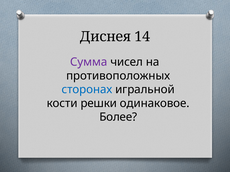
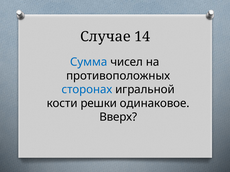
Диснея: Диснея -> Случае
Сумма colour: purple -> blue
Более: Более -> Вверх
